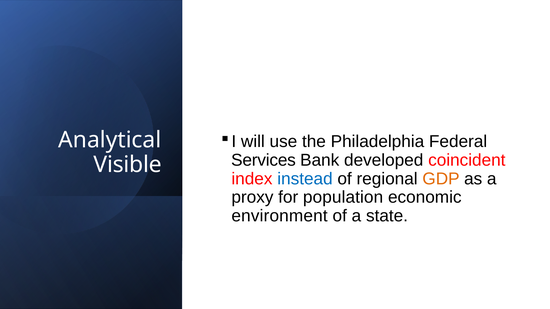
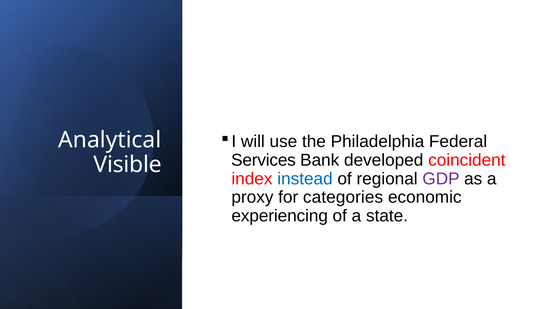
GDP colour: orange -> purple
population: population -> categories
environment: environment -> experiencing
